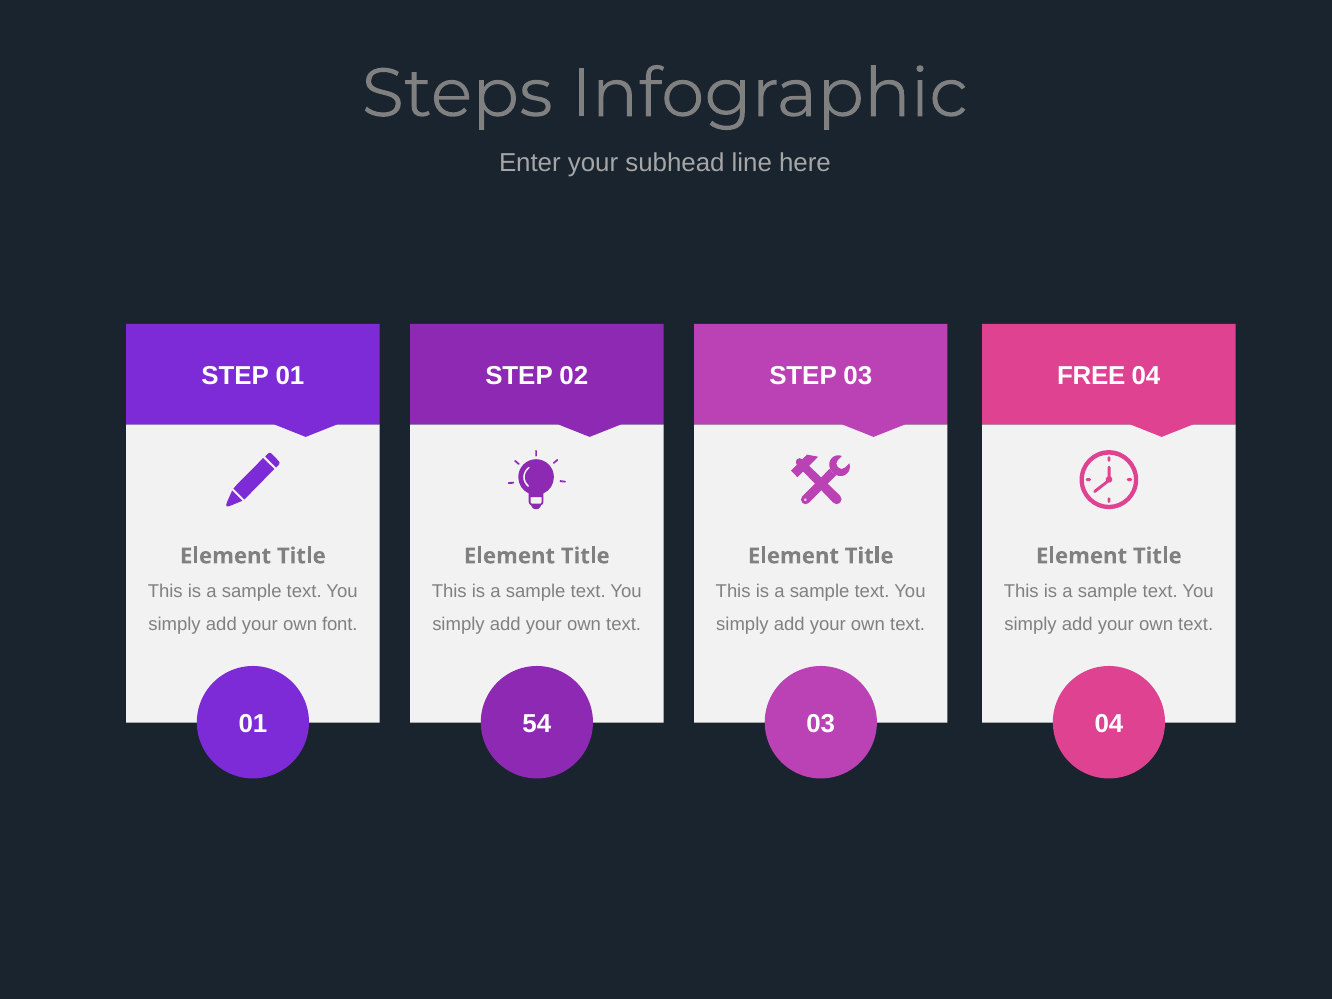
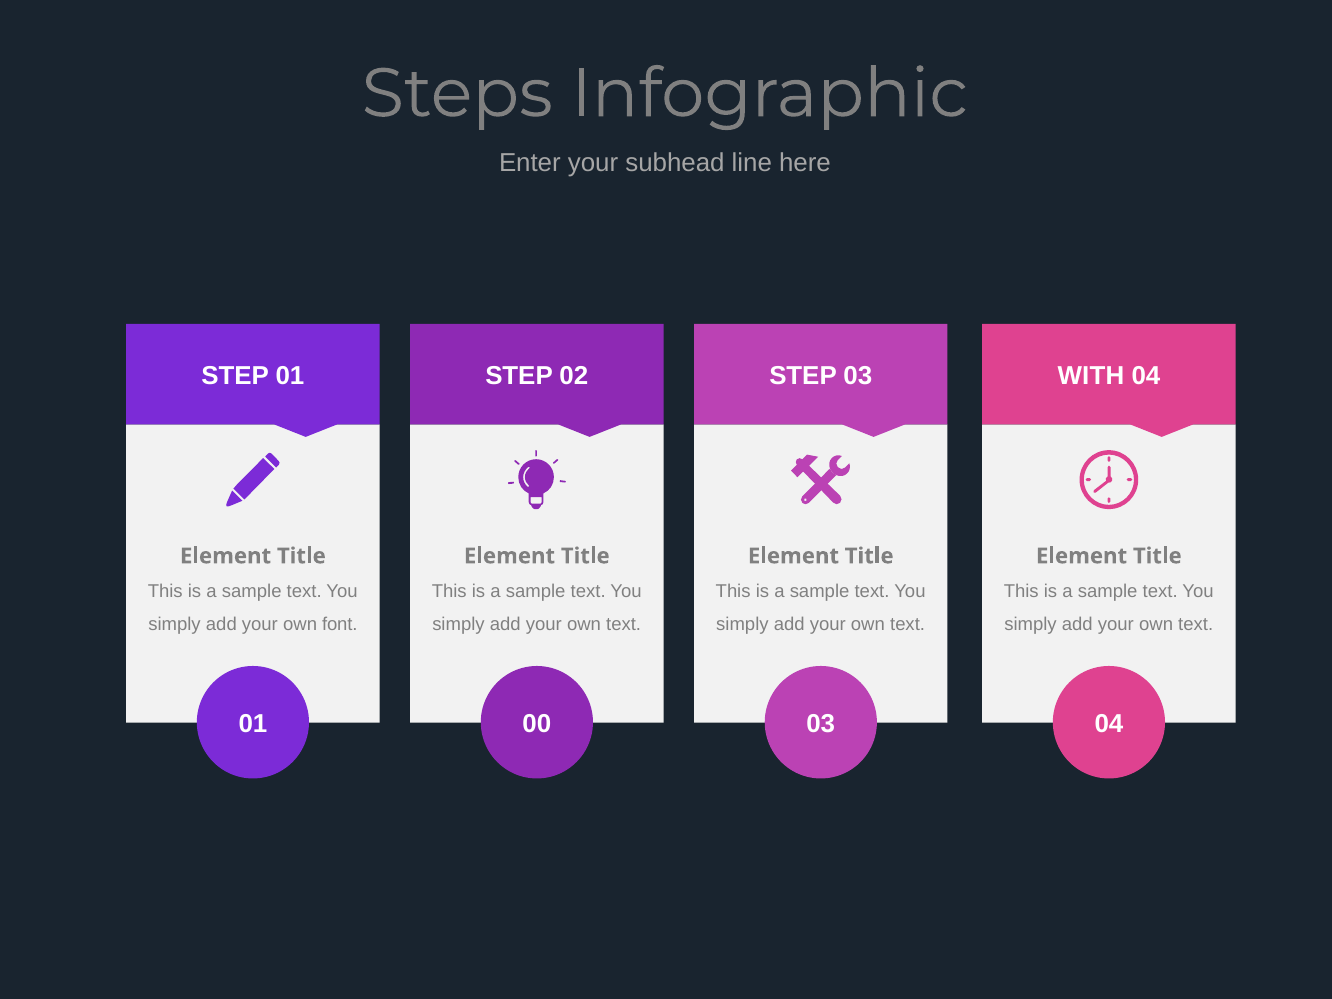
FREE: FREE -> WITH
54: 54 -> 00
